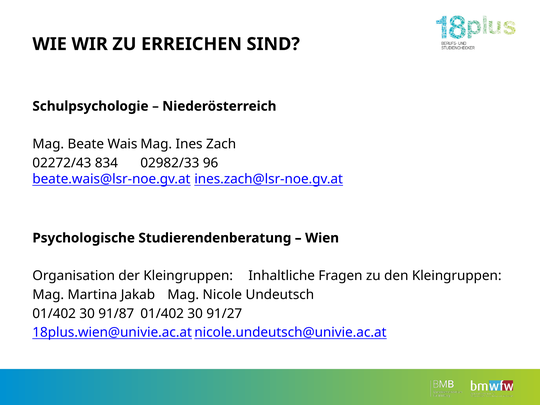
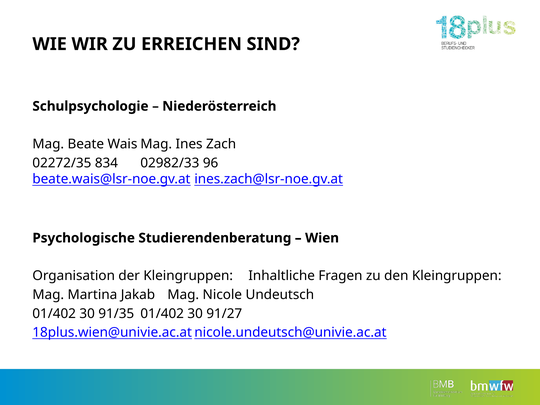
02272/43: 02272/43 -> 02272/35
91/87: 91/87 -> 91/35
